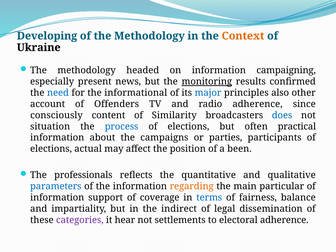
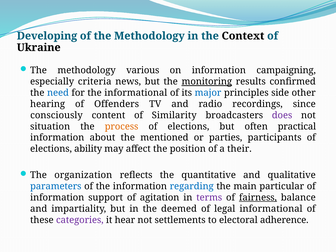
Context colour: orange -> black
headed: headed -> various
present: present -> criteria
also: also -> side
account: account -> hearing
radio adherence: adherence -> recordings
does colour: blue -> purple
process colour: blue -> orange
campaigns: campaigns -> mentioned
actual: actual -> ability
been: been -> their
professionals: professionals -> organization
regarding colour: orange -> blue
coverage: coverage -> agitation
terms colour: blue -> purple
fairness underline: none -> present
indirect: indirect -> deemed
legal dissemination: dissemination -> informational
